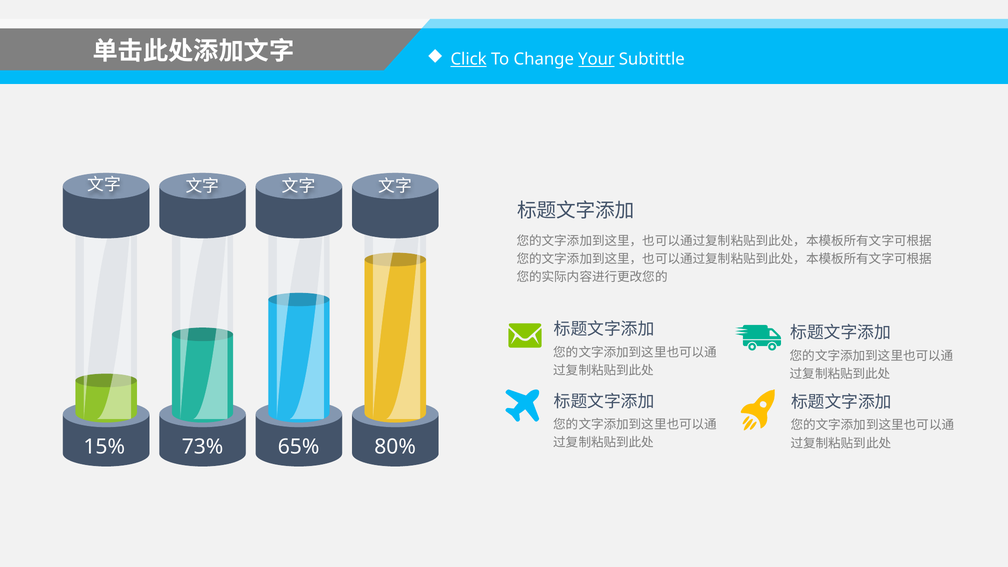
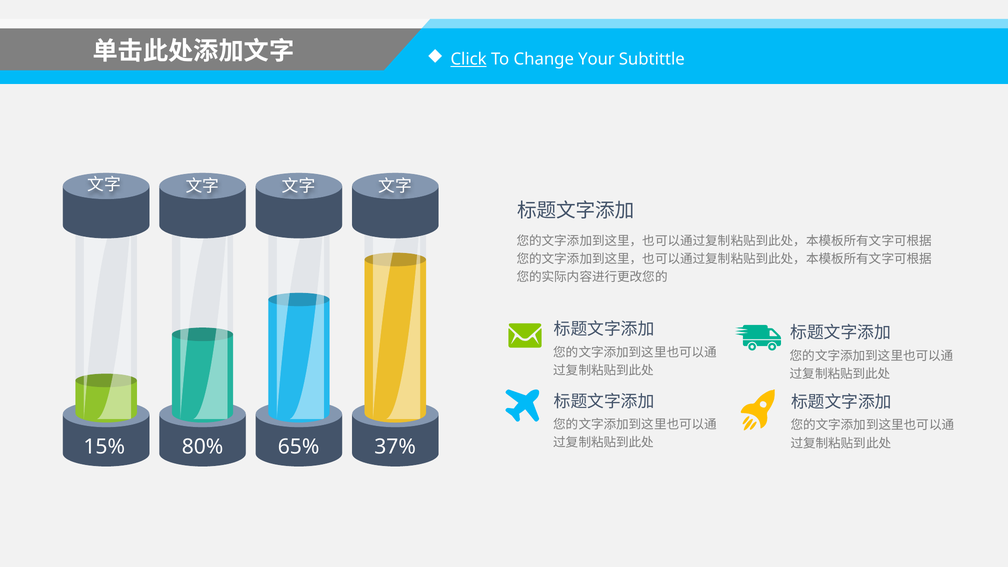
Your underline: present -> none
73%: 73% -> 80%
80%: 80% -> 37%
